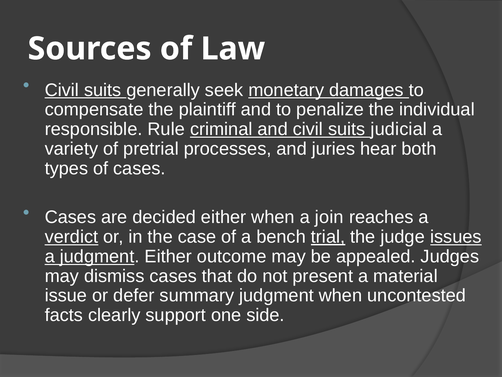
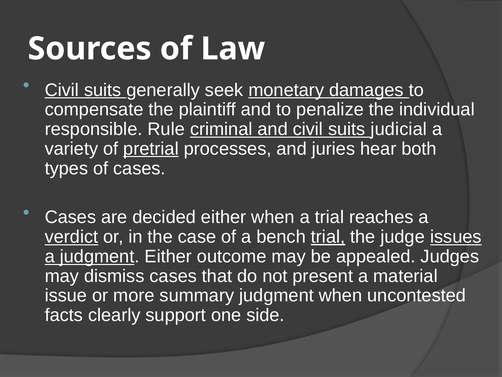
pretrial underline: none -> present
a join: join -> trial
defer: defer -> more
